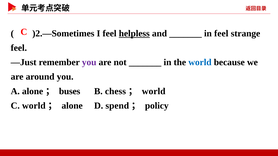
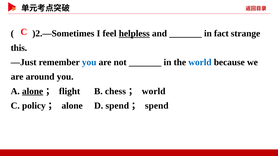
in feel: feel -> fact
feel at (19, 48): feel -> this
you at (89, 62) colour: purple -> blue
alone at (33, 91) underline: none -> present
buses: buses -> flight
C world: world -> policy
policy at (157, 106): policy -> spend
